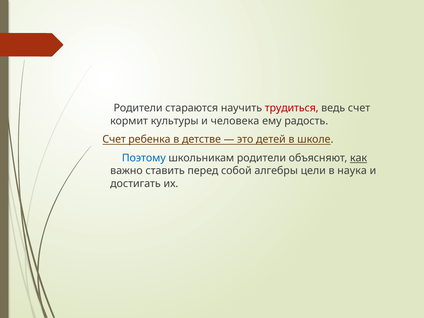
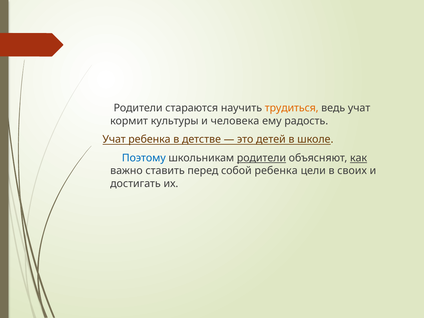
трудиться colour: red -> orange
ведь счет: счет -> учат
Счет at (114, 139): Счет -> Учат
родители at (261, 158) underline: none -> present
собой алгебры: алгебры -> ребенка
наука: наука -> своих
